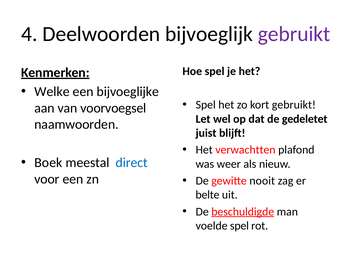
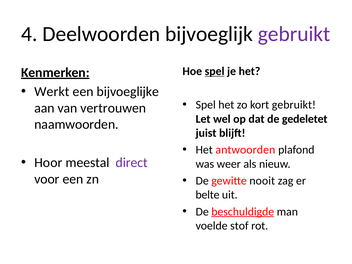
spel at (215, 71) underline: none -> present
Welke: Welke -> Werkt
voorvoegsel: voorvoegsel -> vertrouwen
verwachtten: verwachtten -> antwoorden
Boek: Boek -> Hoor
direct colour: blue -> purple
voelde spel: spel -> stof
